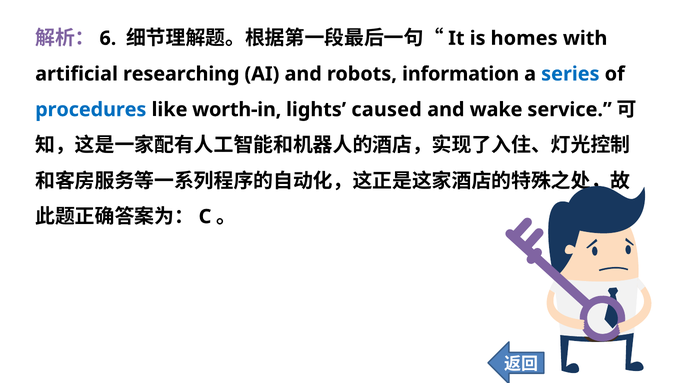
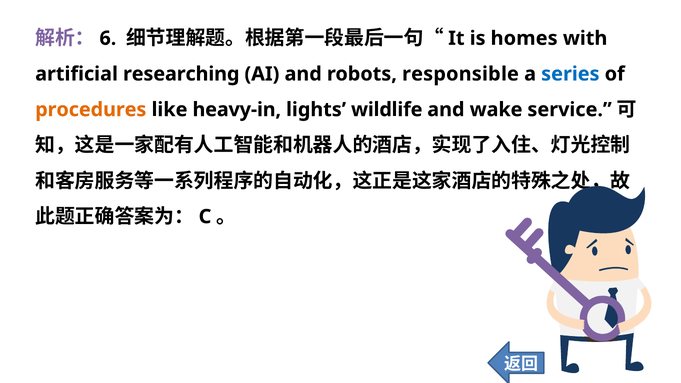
information: information -> responsible
procedures colour: blue -> orange
worth-in: worth-in -> heavy-in
caused: caused -> wildlife
